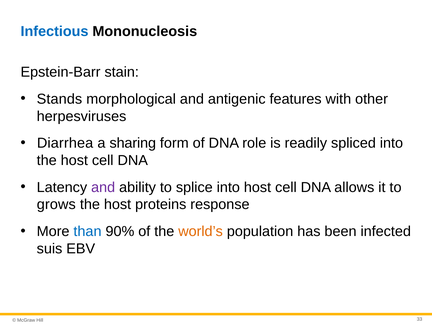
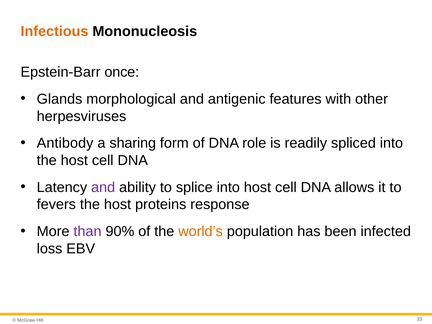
Infectious colour: blue -> orange
stain: stain -> once
Stands: Stands -> Glands
Diarrhea: Diarrhea -> Antibody
grows: grows -> fevers
than colour: blue -> purple
suis: suis -> loss
